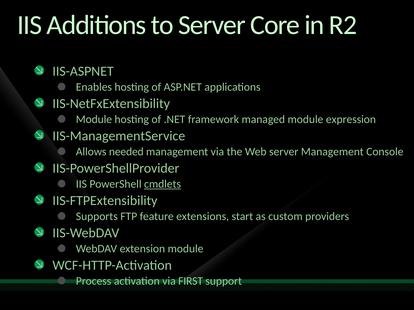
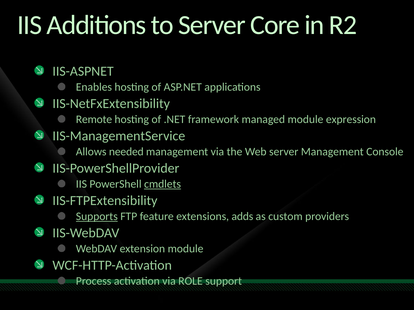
Module at (94, 120): Module -> Remote
Supports underline: none -> present
start: start -> adds
FIRST: FIRST -> ROLE
